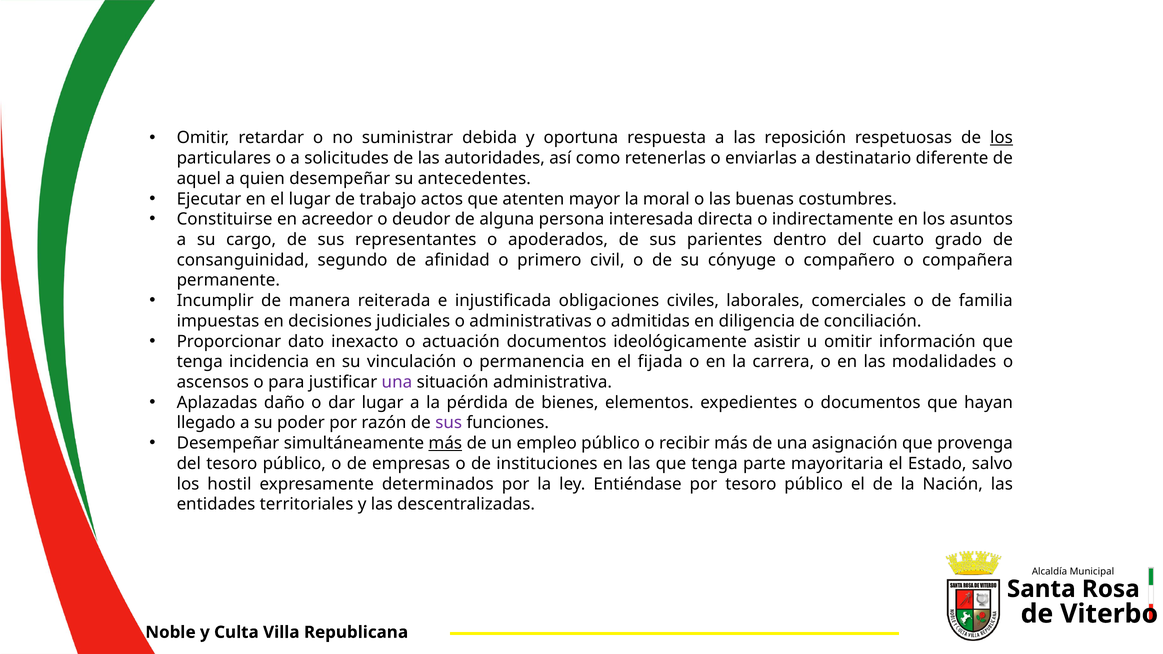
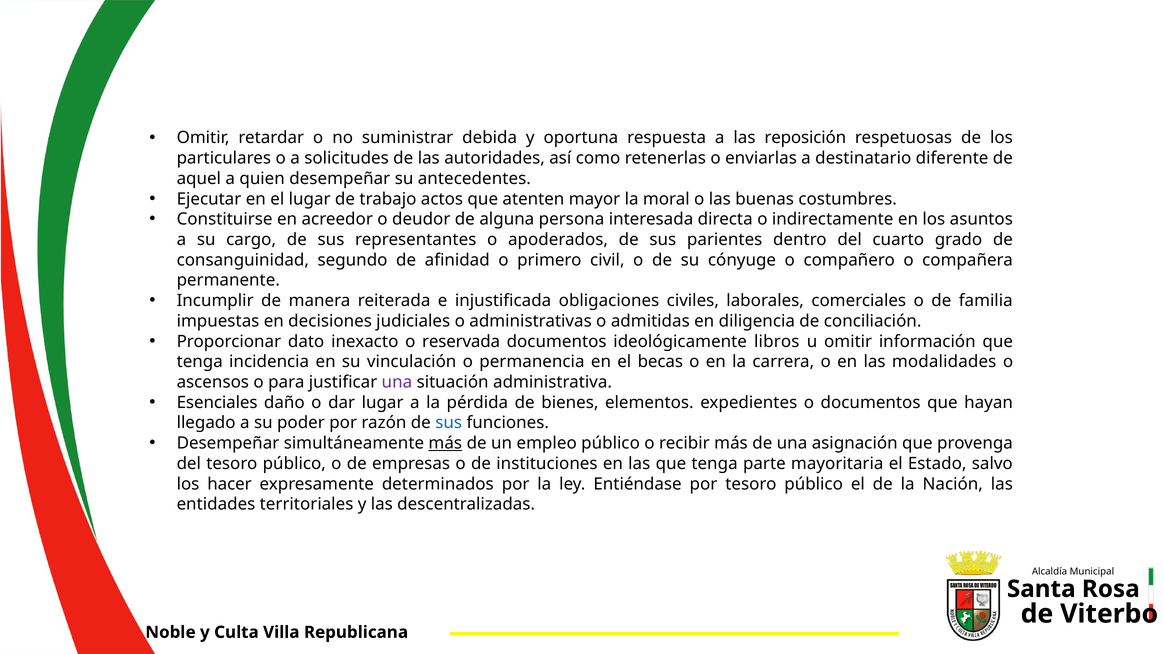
los at (1001, 138) underline: present -> none
actuación: actuación -> reservada
asistir: asistir -> libros
fijada: fijada -> becas
Aplazadas: Aplazadas -> Esenciales
sus at (449, 423) colour: purple -> blue
hostil: hostil -> hacer
